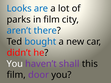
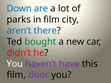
Looks: Looks -> Down
bought colour: blue -> green
shall: shall -> have
